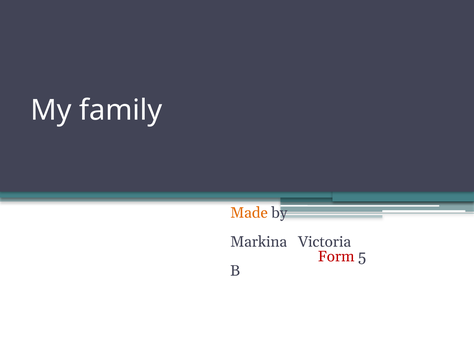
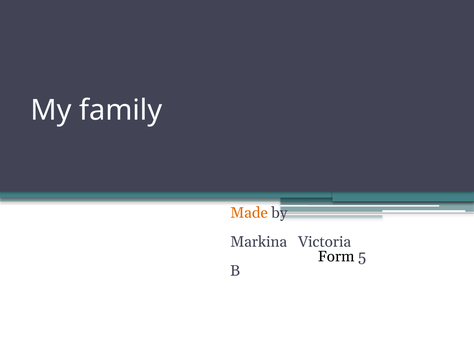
Form colour: red -> black
